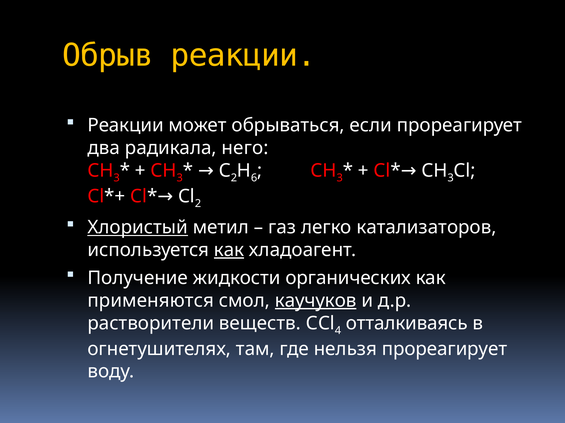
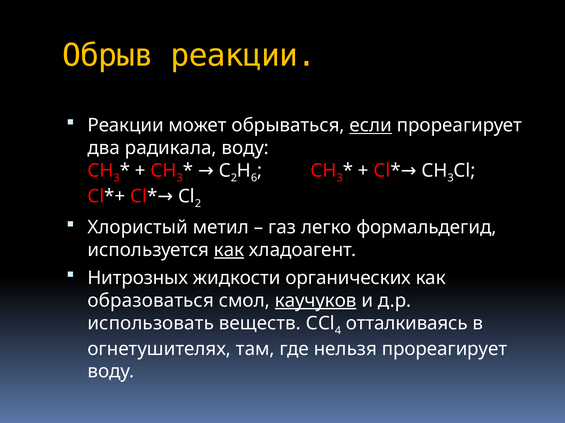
если underline: none -> present
радикала него: него -> воду
Хлористый underline: present -> none
катализаторов: катализаторов -> формальдегид
Получение: Получение -> Нитрозных
применяются: применяются -> образоваться
растворители: растворители -> использовать
